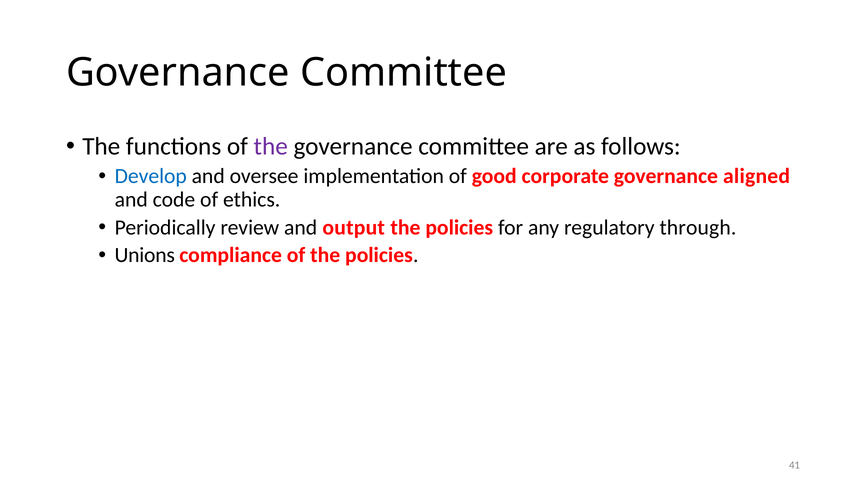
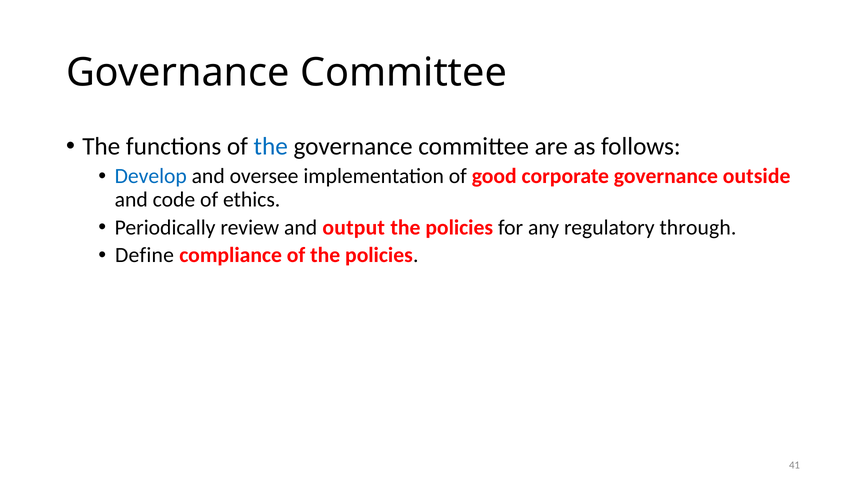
the at (271, 146) colour: purple -> blue
aligned: aligned -> outside
Unions: Unions -> Define
